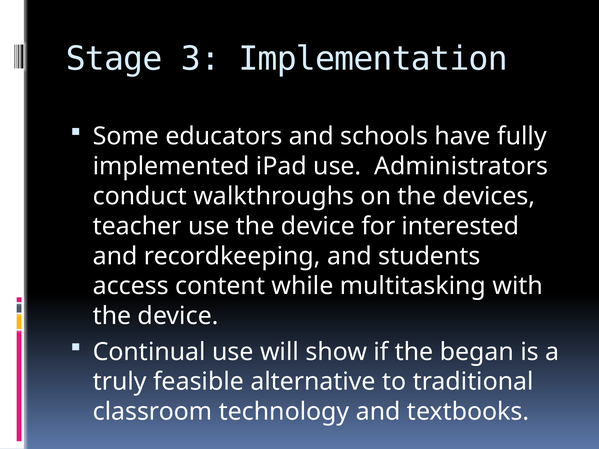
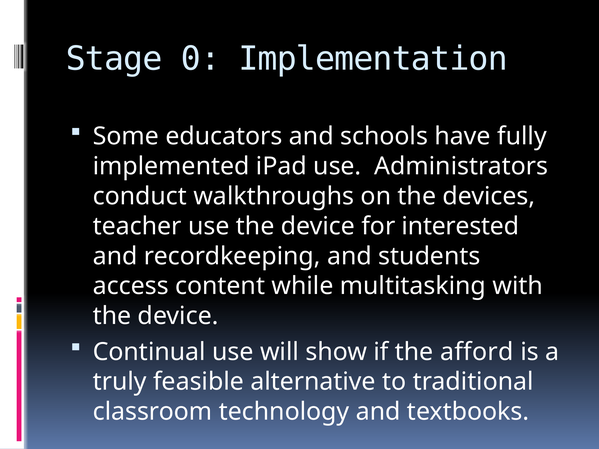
3: 3 -> 0
began: began -> afford
